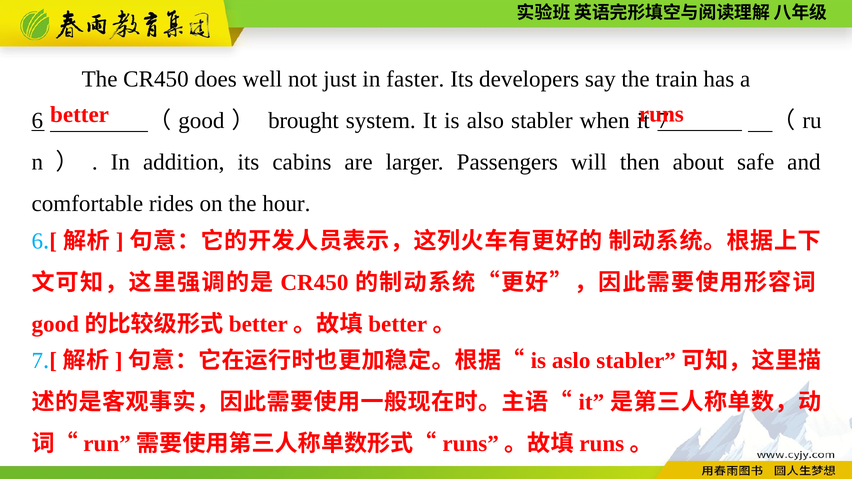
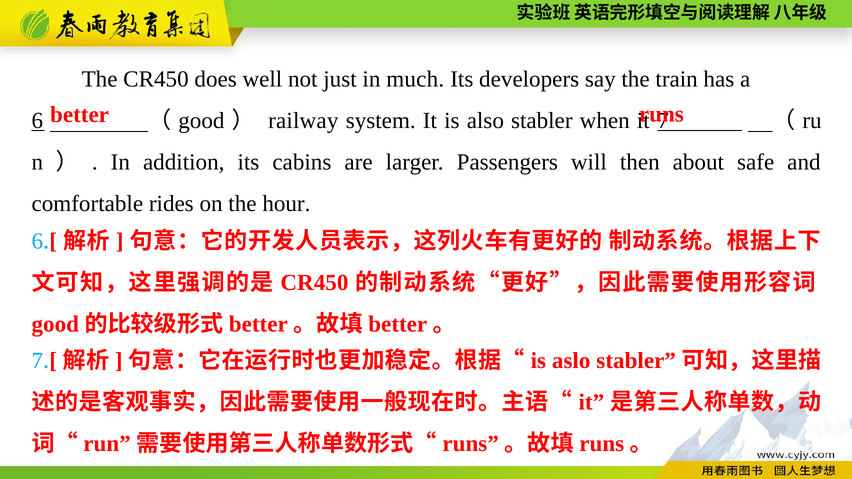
faster: faster -> much
brought: brought -> railway
